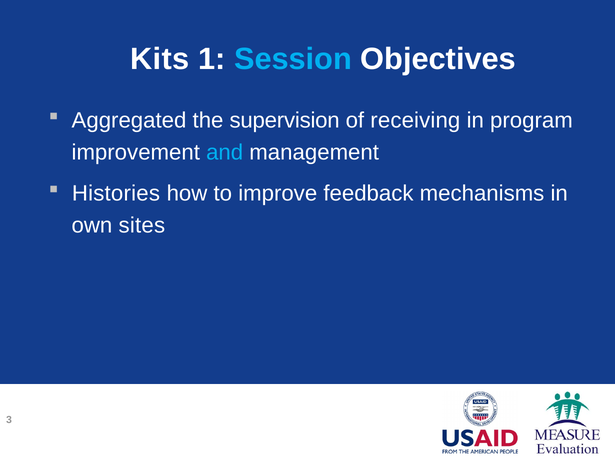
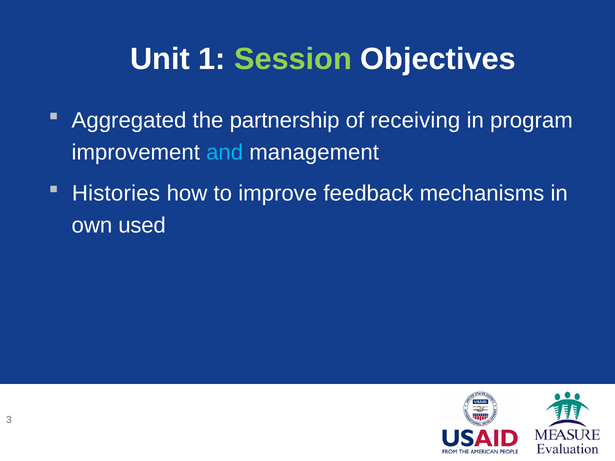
Kits: Kits -> Unit
Session colour: light blue -> light green
supervision: supervision -> partnership
sites: sites -> used
